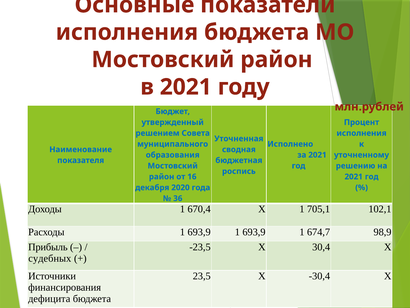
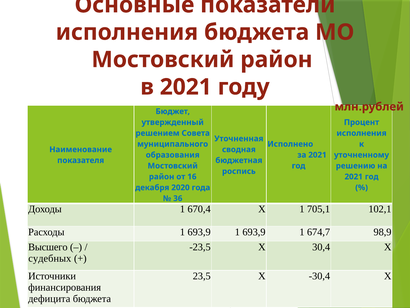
Прибыль: Прибыль -> Высшего
